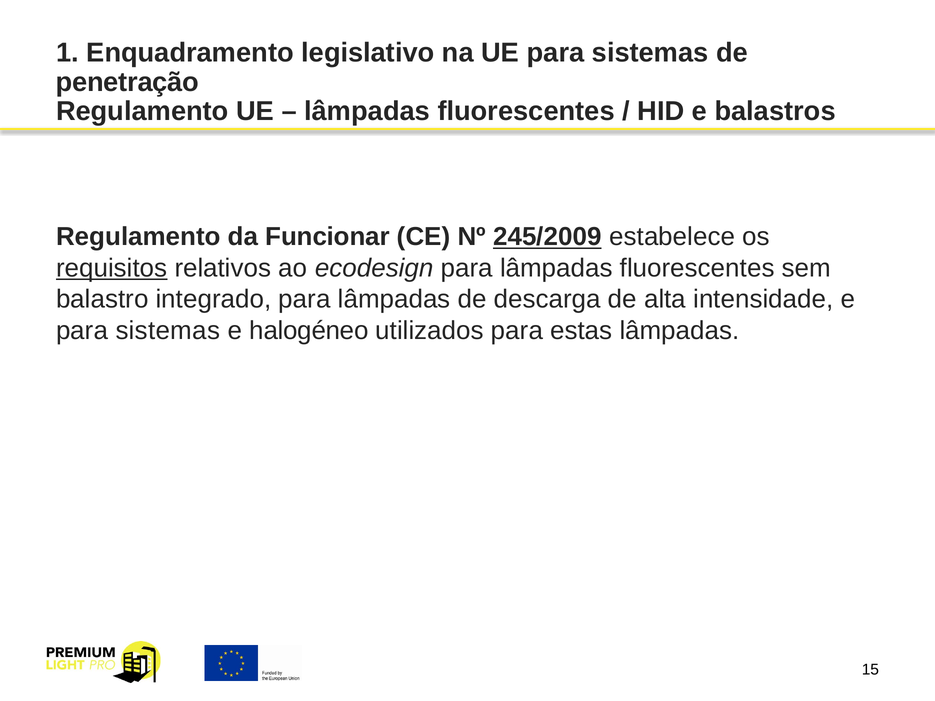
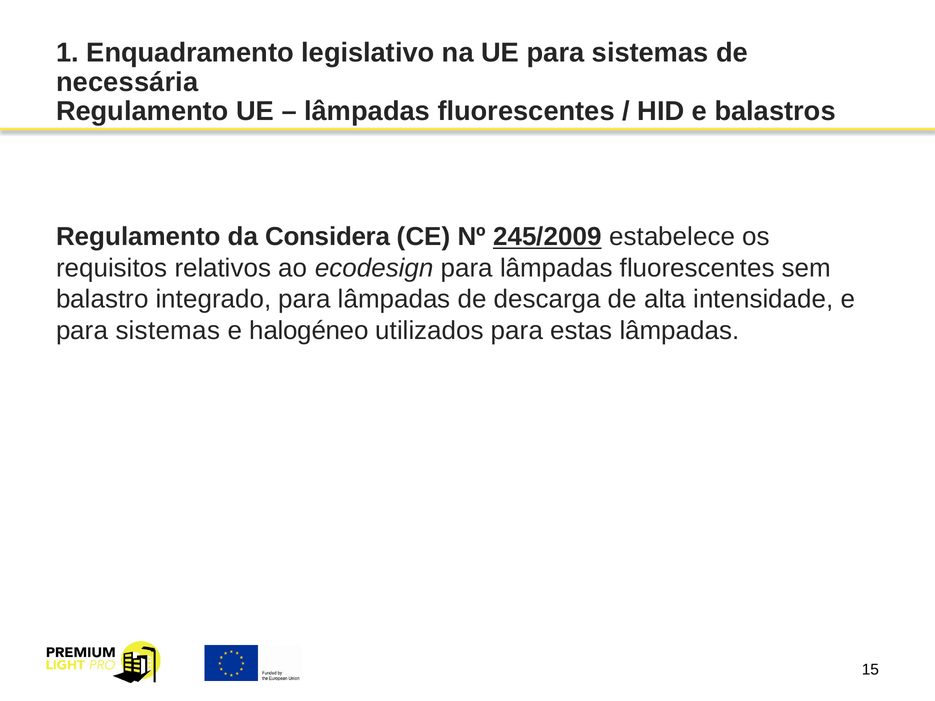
penetração: penetração -> necessária
Funcionar: Funcionar -> Considera
requisitos underline: present -> none
